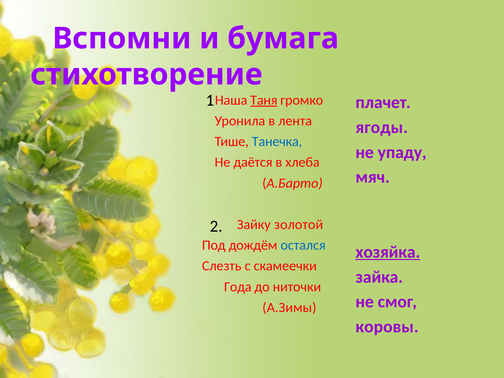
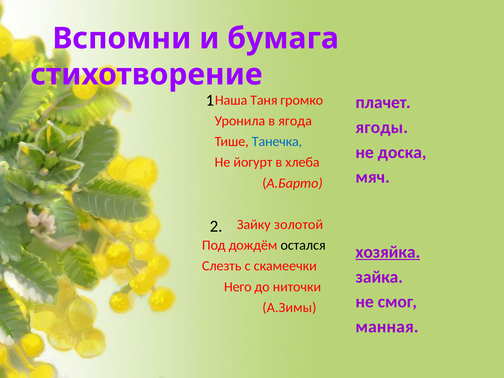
Таня underline: present -> none
лента: лента -> ягода
упаду: упаду -> доска
даётся: даётся -> йогурт
остался colour: blue -> black
Года: Года -> Него
коровы: коровы -> манная
